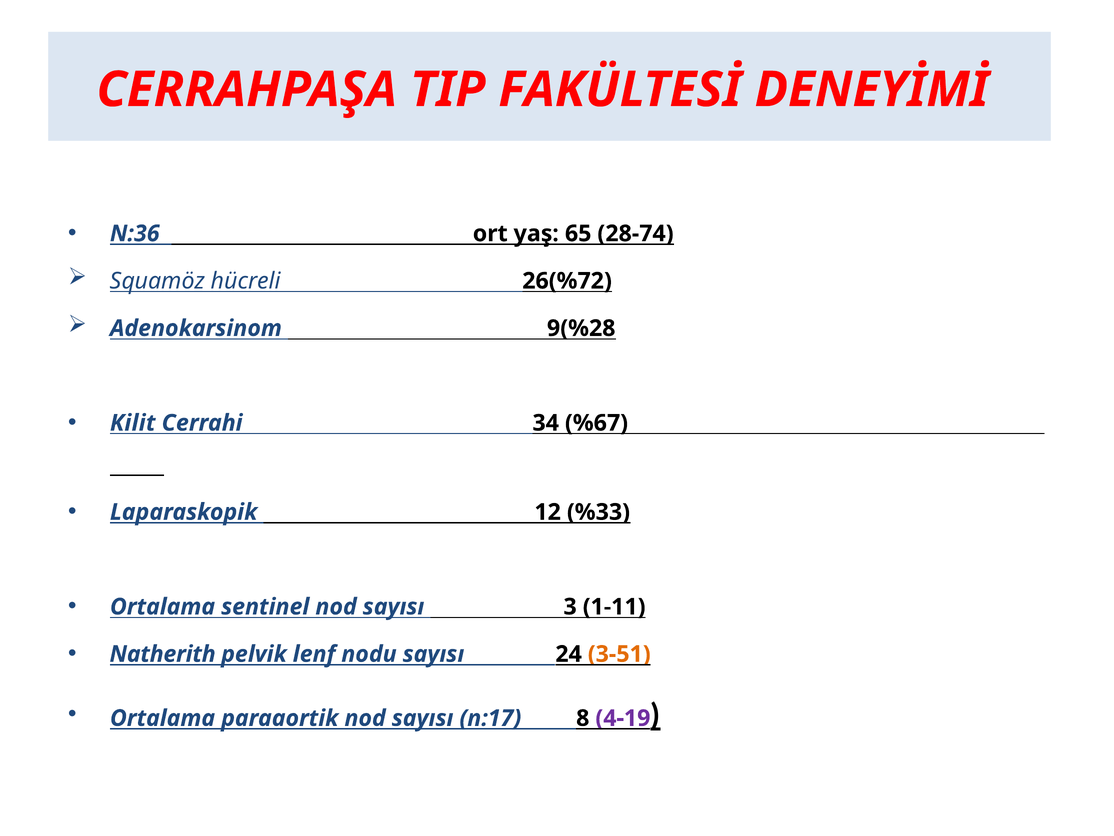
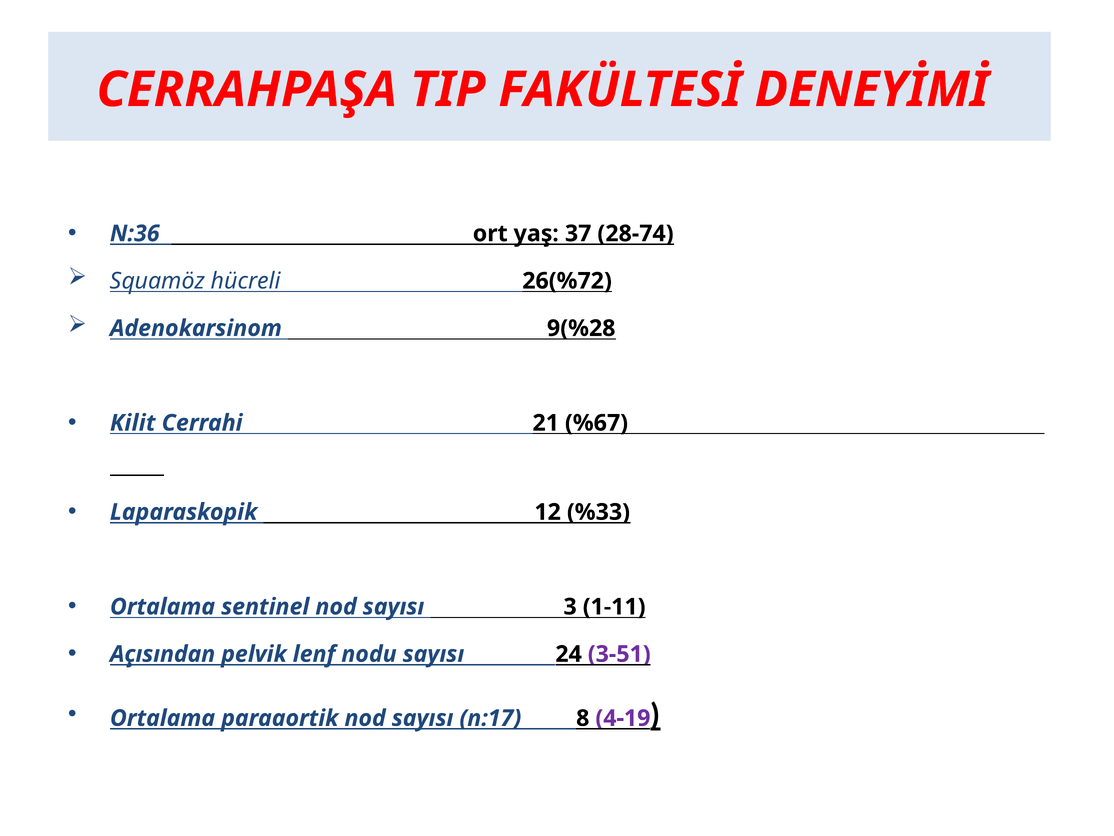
65: 65 -> 37
34: 34 -> 21
Natherith: Natherith -> Açısından
3-51 colour: orange -> purple
